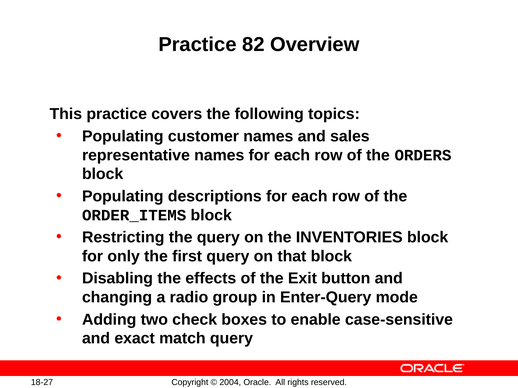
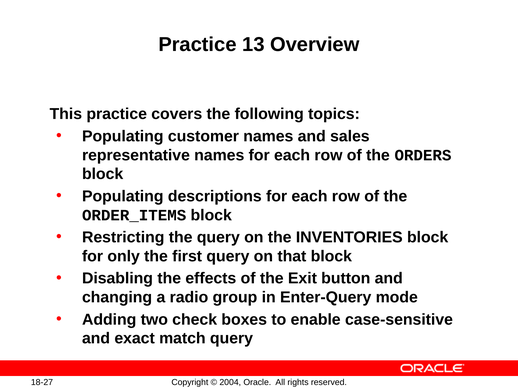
82: 82 -> 13
